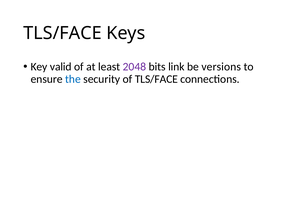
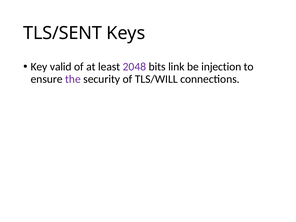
TLS/FACE at (62, 33): TLS/FACE -> TLS/SENT
versions: versions -> injection
the colour: blue -> purple
of TLS/FACE: TLS/FACE -> TLS/WILL
